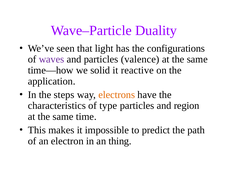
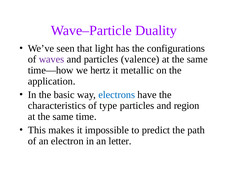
solid: solid -> hertz
reactive: reactive -> metallic
steps: steps -> basic
electrons colour: orange -> blue
thing: thing -> letter
